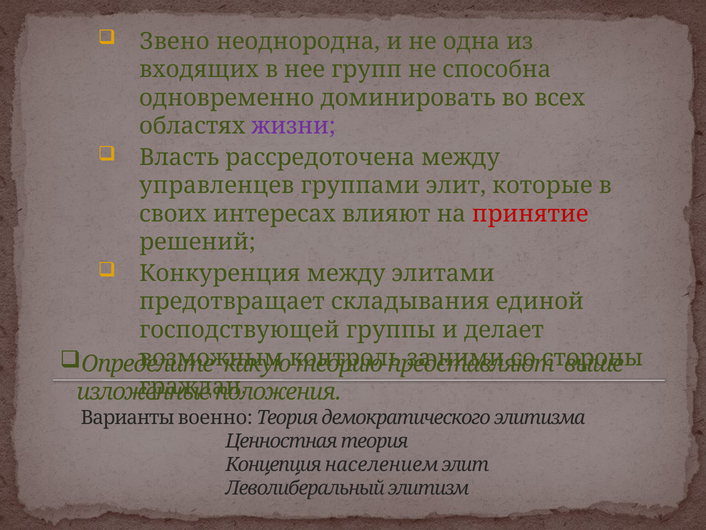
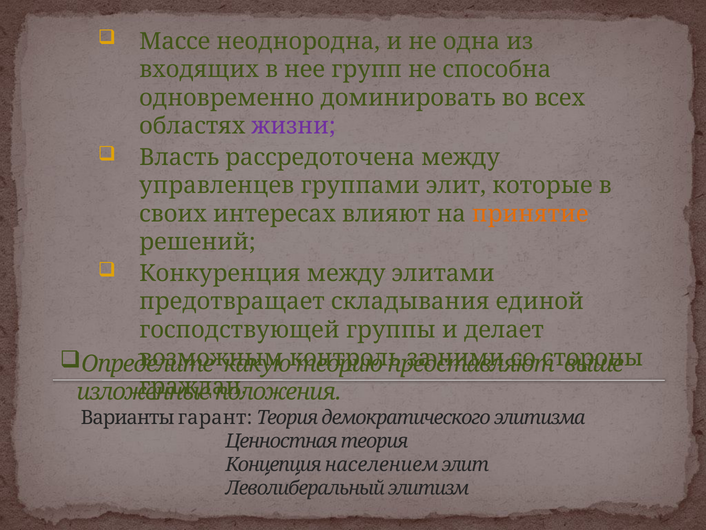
Звено: Звено -> Массе
принятие colour: red -> orange
военно: военно -> гарант
